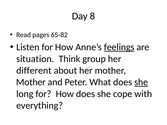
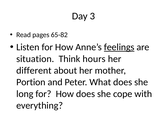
8: 8 -> 3
group: group -> hours
Mother at (31, 82): Mother -> Portion
she at (141, 82) underline: present -> none
